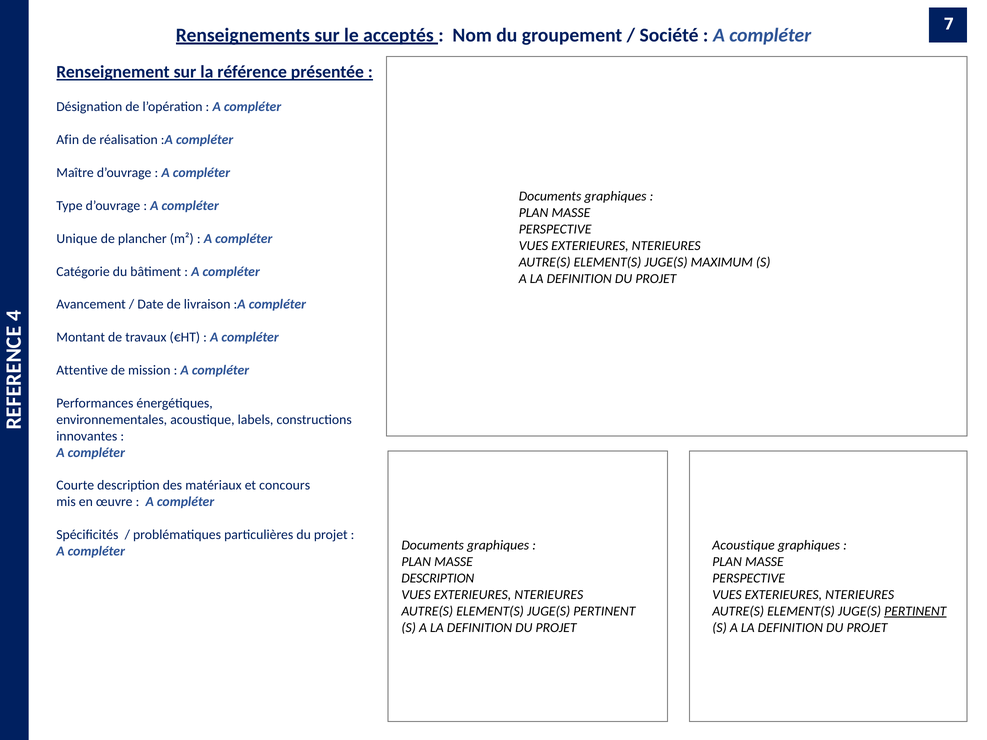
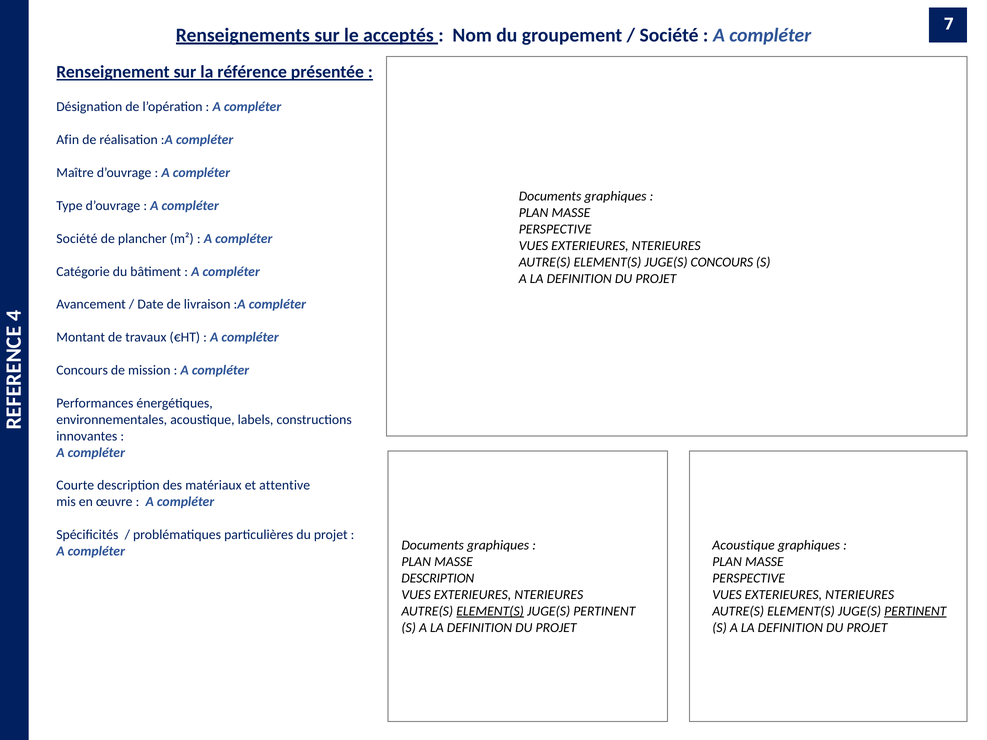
Unique at (77, 239): Unique -> Société
JUGE(S MAXIMUM: MAXIMUM -> CONCOURS
Attentive at (82, 370): Attentive -> Concours
concours: concours -> attentive
ELEMENT(S at (490, 611) underline: none -> present
